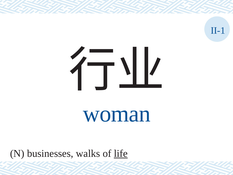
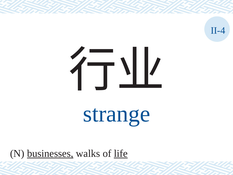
II-1: II-1 -> II-4
woman: woman -> strange
businesses underline: none -> present
